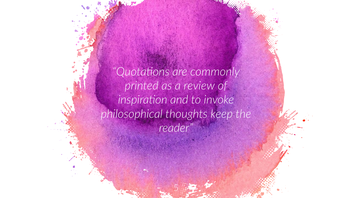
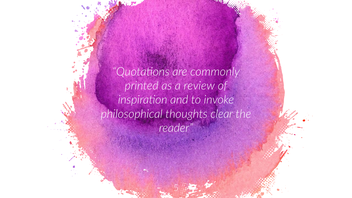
keep: keep -> clear
